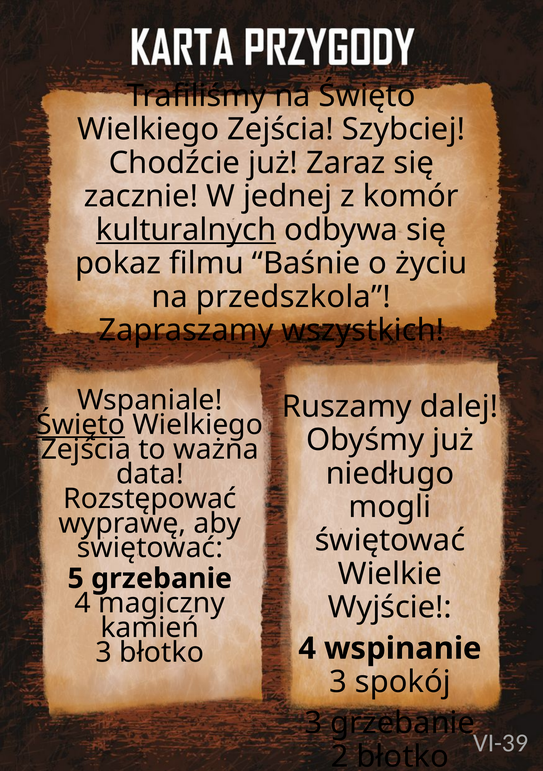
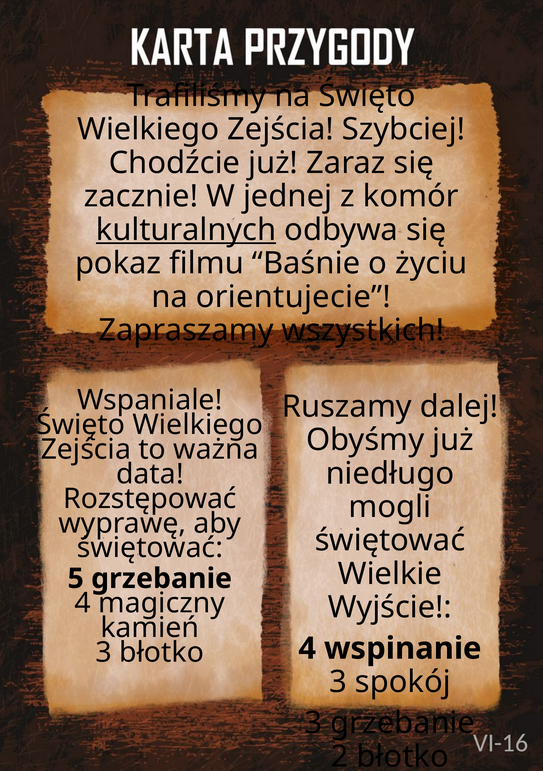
przedszkola: przedszkola -> orientujecie
Święto at (81, 425) underline: present -> none
VI-39: VI-39 -> VI-16
